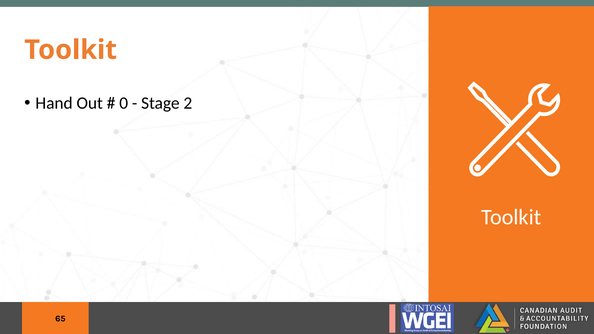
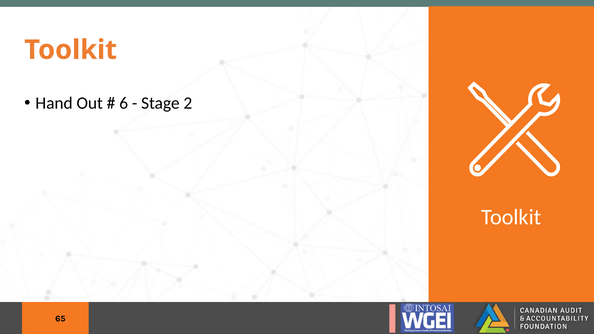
0: 0 -> 6
